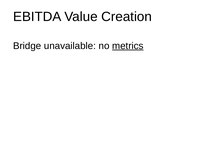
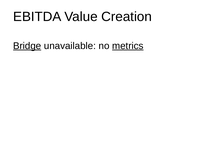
Bridge underline: none -> present
